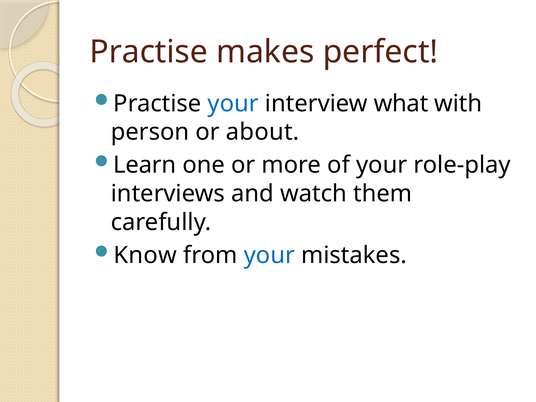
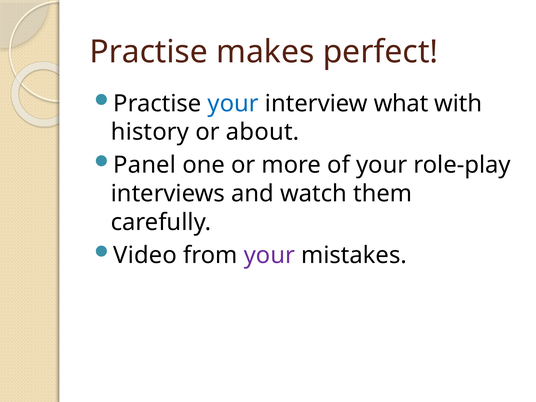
person: person -> history
Learn: Learn -> Panel
Know: Know -> Video
your at (269, 255) colour: blue -> purple
